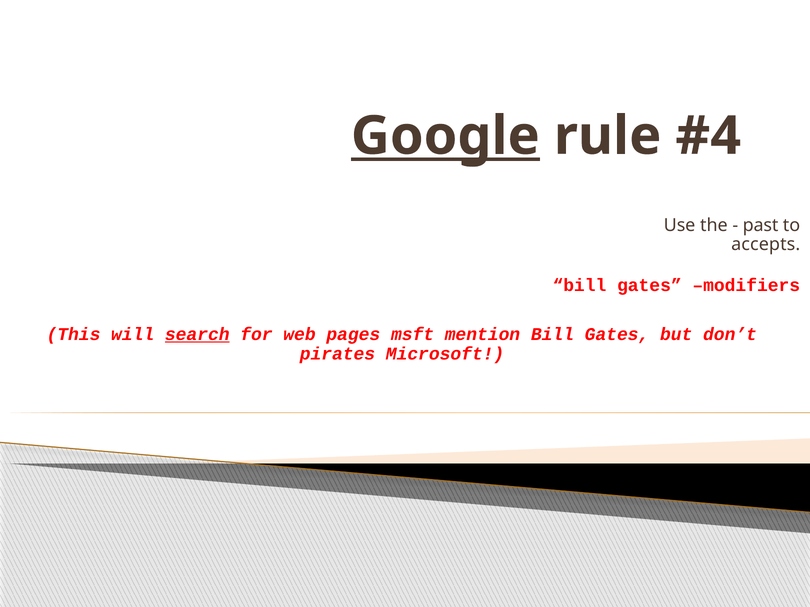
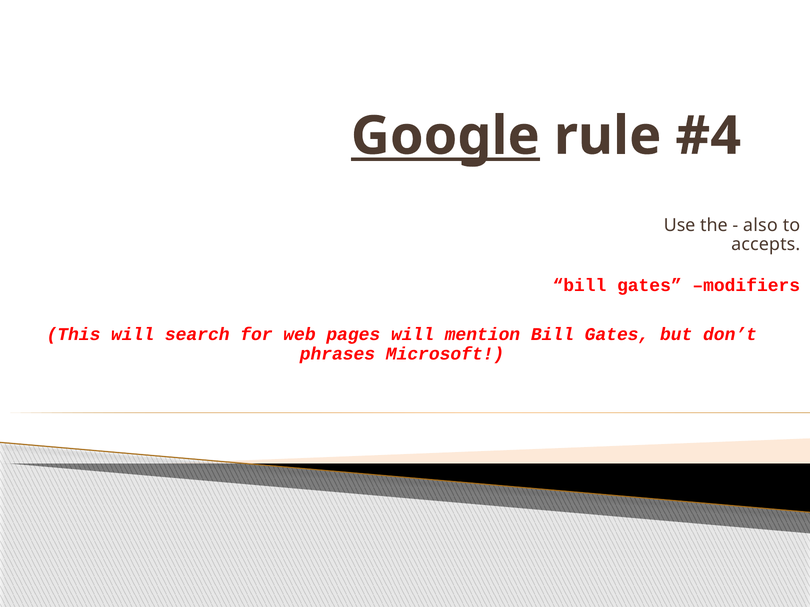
past: past -> also
search underline: present -> none
pages msft: msft -> will
pirates: pirates -> phrases
